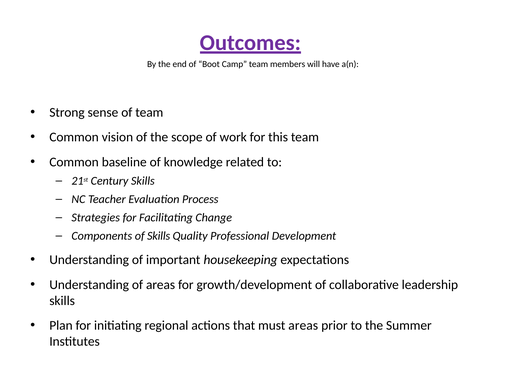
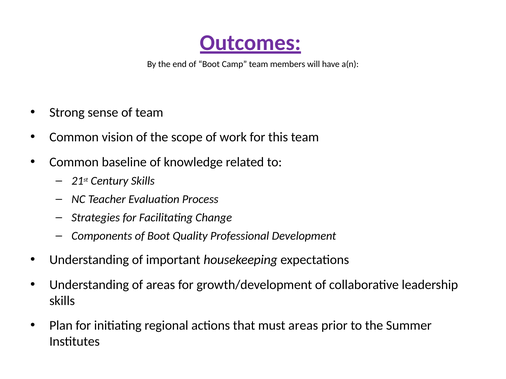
Components of Skills: Skills -> Boot
